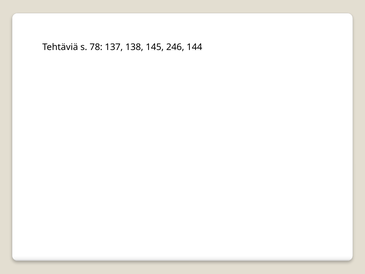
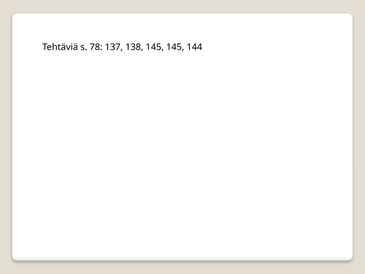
145 246: 246 -> 145
